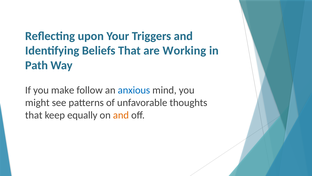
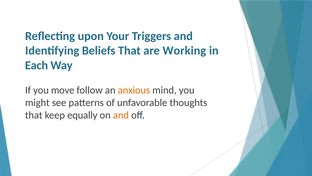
Path: Path -> Each
make: make -> move
anxious colour: blue -> orange
